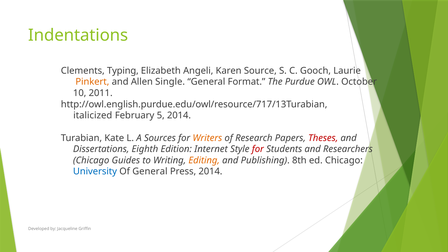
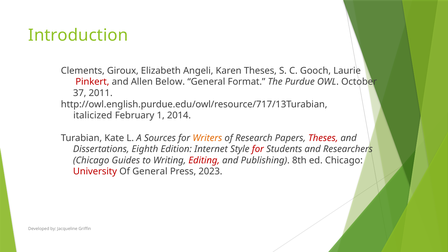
Indentations: Indentations -> Introduction
Typing: Typing -> Giroux
Karen Source: Source -> Theses
Pinkert colour: orange -> red
Single: Single -> Below
10: 10 -> 37
5: 5 -> 1
Editing colour: orange -> red
University colour: blue -> red
Press 2014: 2014 -> 2023
